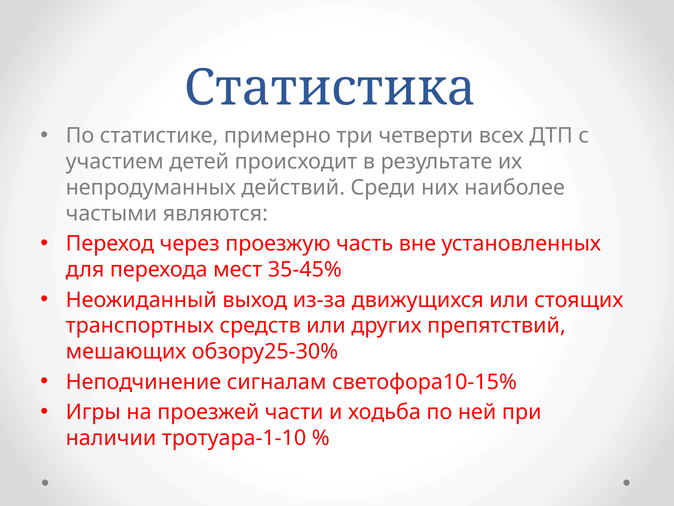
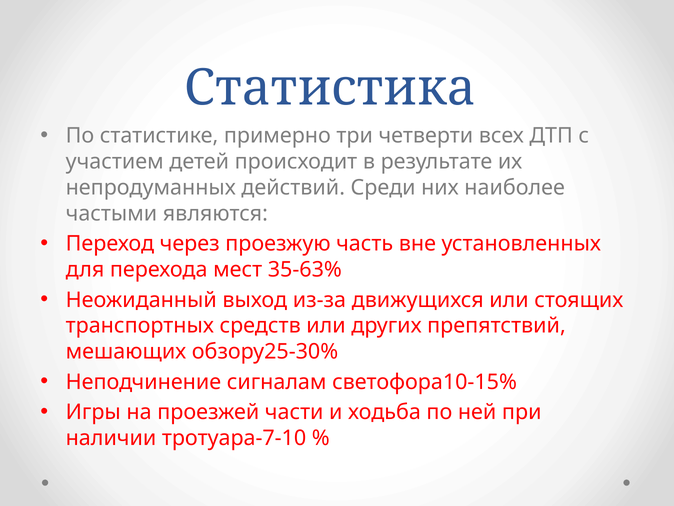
35-45%: 35-45% -> 35-63%
тротуара-1-10: тротуара-1-10 -> тротуара-7-10
